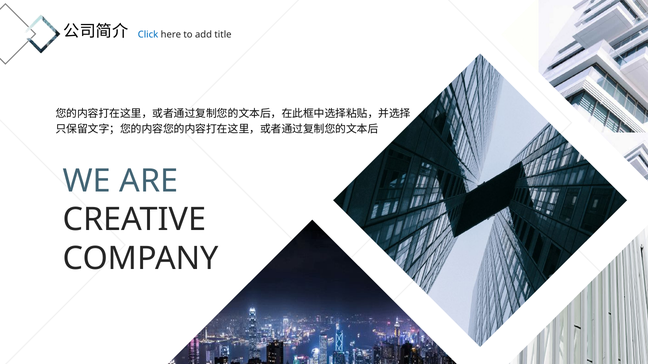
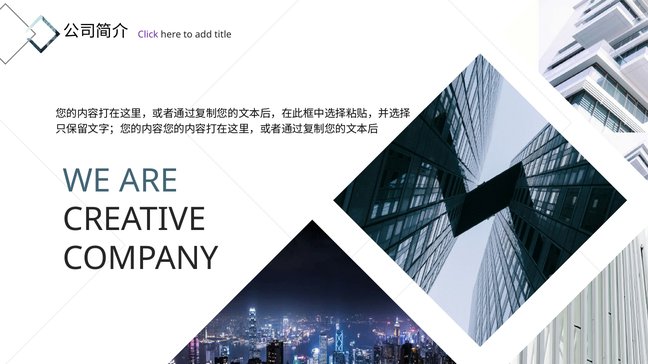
Click colour: blue -> purple
